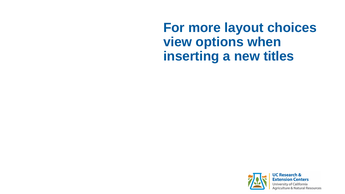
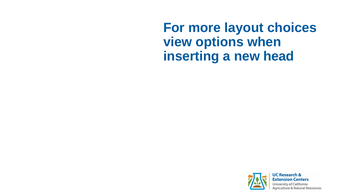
titles: titles -> head
